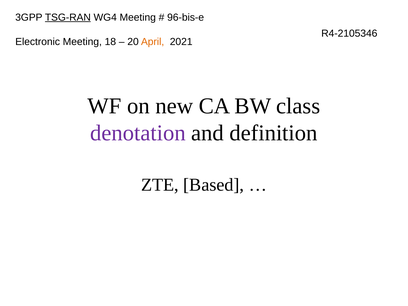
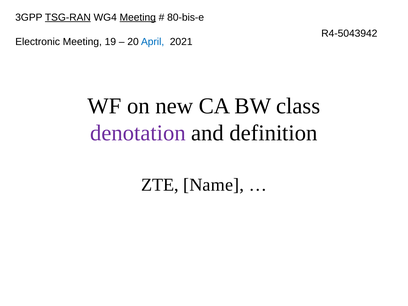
Meeting at (138, 17) underline: none -> present
96-bis-e: 96-bis-e -> 80-bis-e
R4-2105346: R4-2105346 -> R4-5043942
18: 18 -> 19
April colour: orange -> blue
Based: Based -> Name
